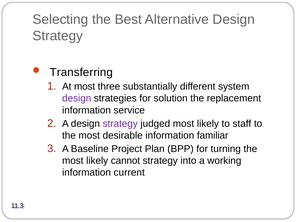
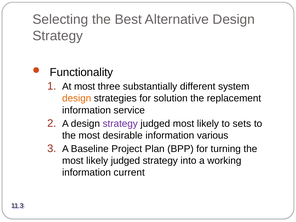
Transferring: Transferring -> Functionality
design at (77, 98) colour: purple -> orange
staff: staff -> sets
familiar: familiar -> various
likely cannot: cannot -> judged
